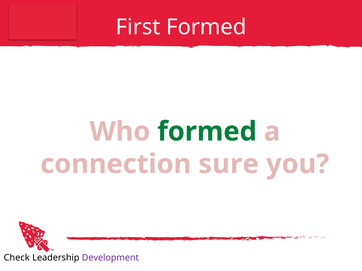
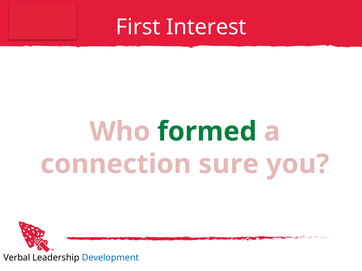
First Formed: Formed -> Interest
Check: Check -> Verbal
Development colour: purple -> blue
